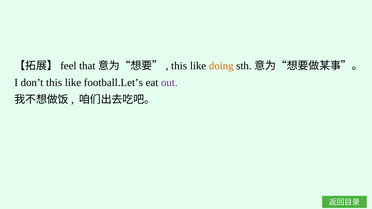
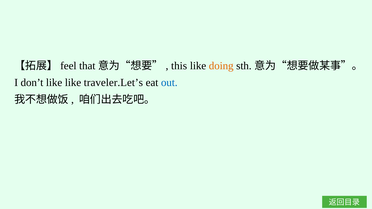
don’t this: this -> like
football.Let’s: football.Let’s -> traveler.Let’s
out colour: purple -> blue
